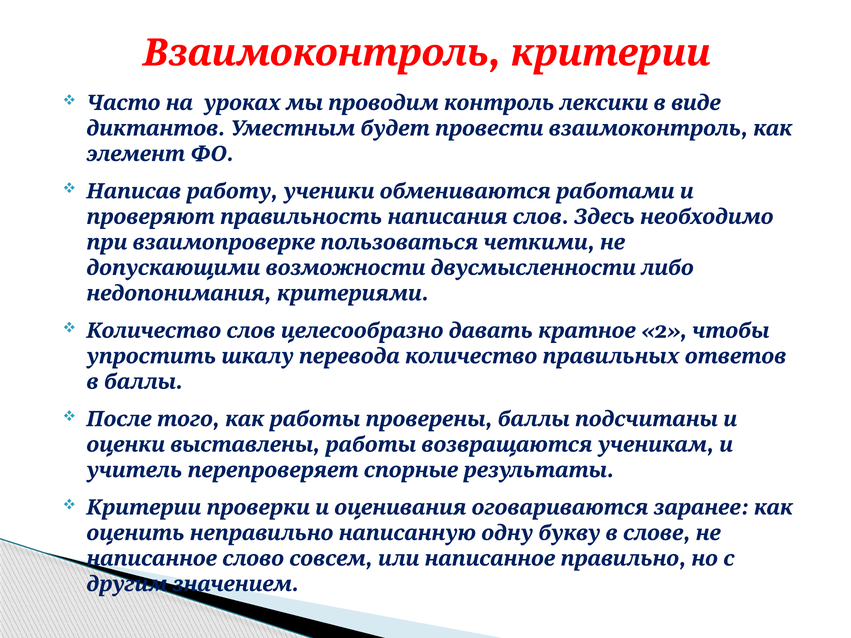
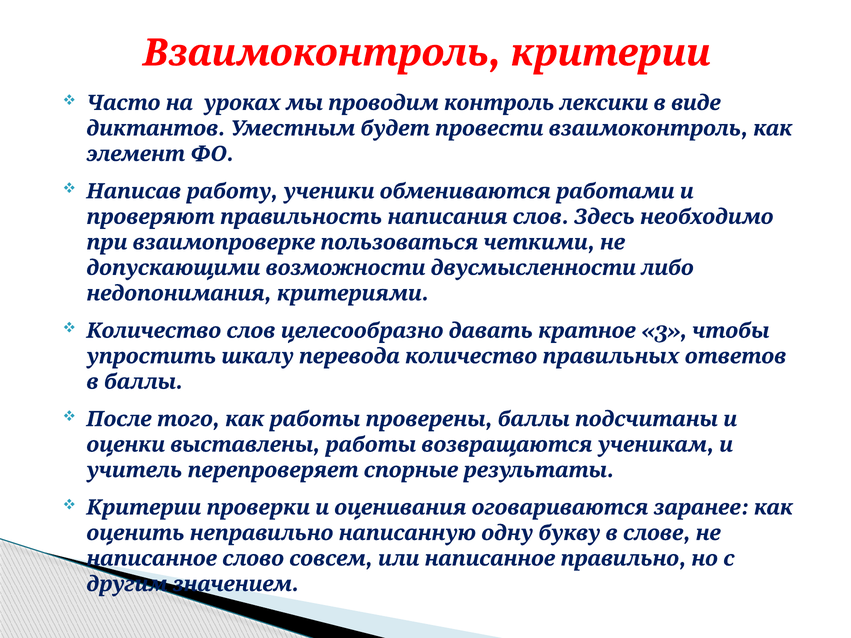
2: 2 -> 3
